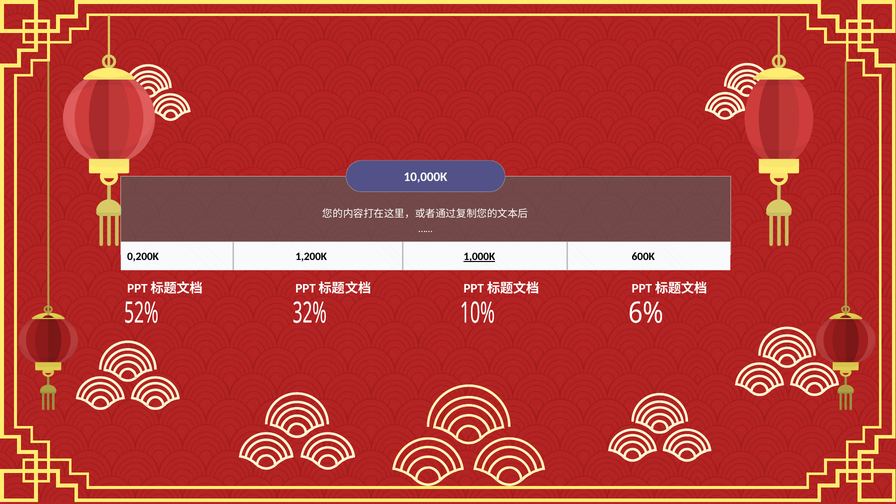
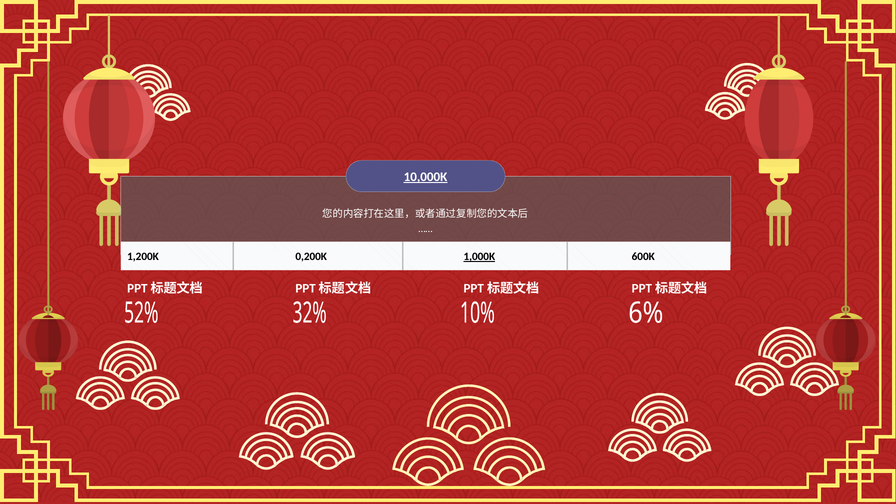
10,000K underline: none -> present
0,200K: 0,200K -> 1,200K
1,200K: 1,200K -> 0,200K
